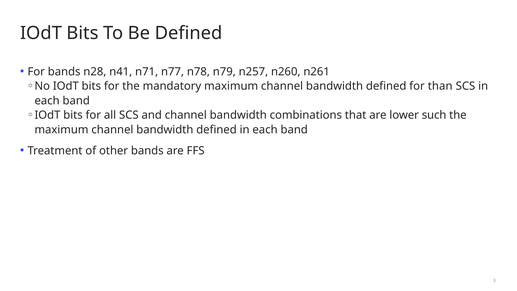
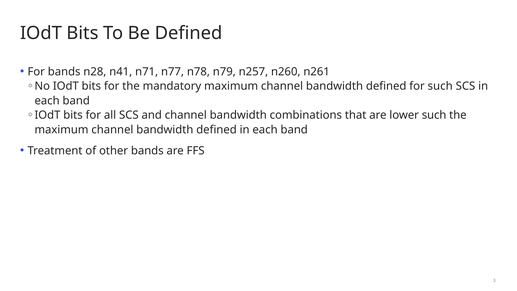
for than: than -> such
